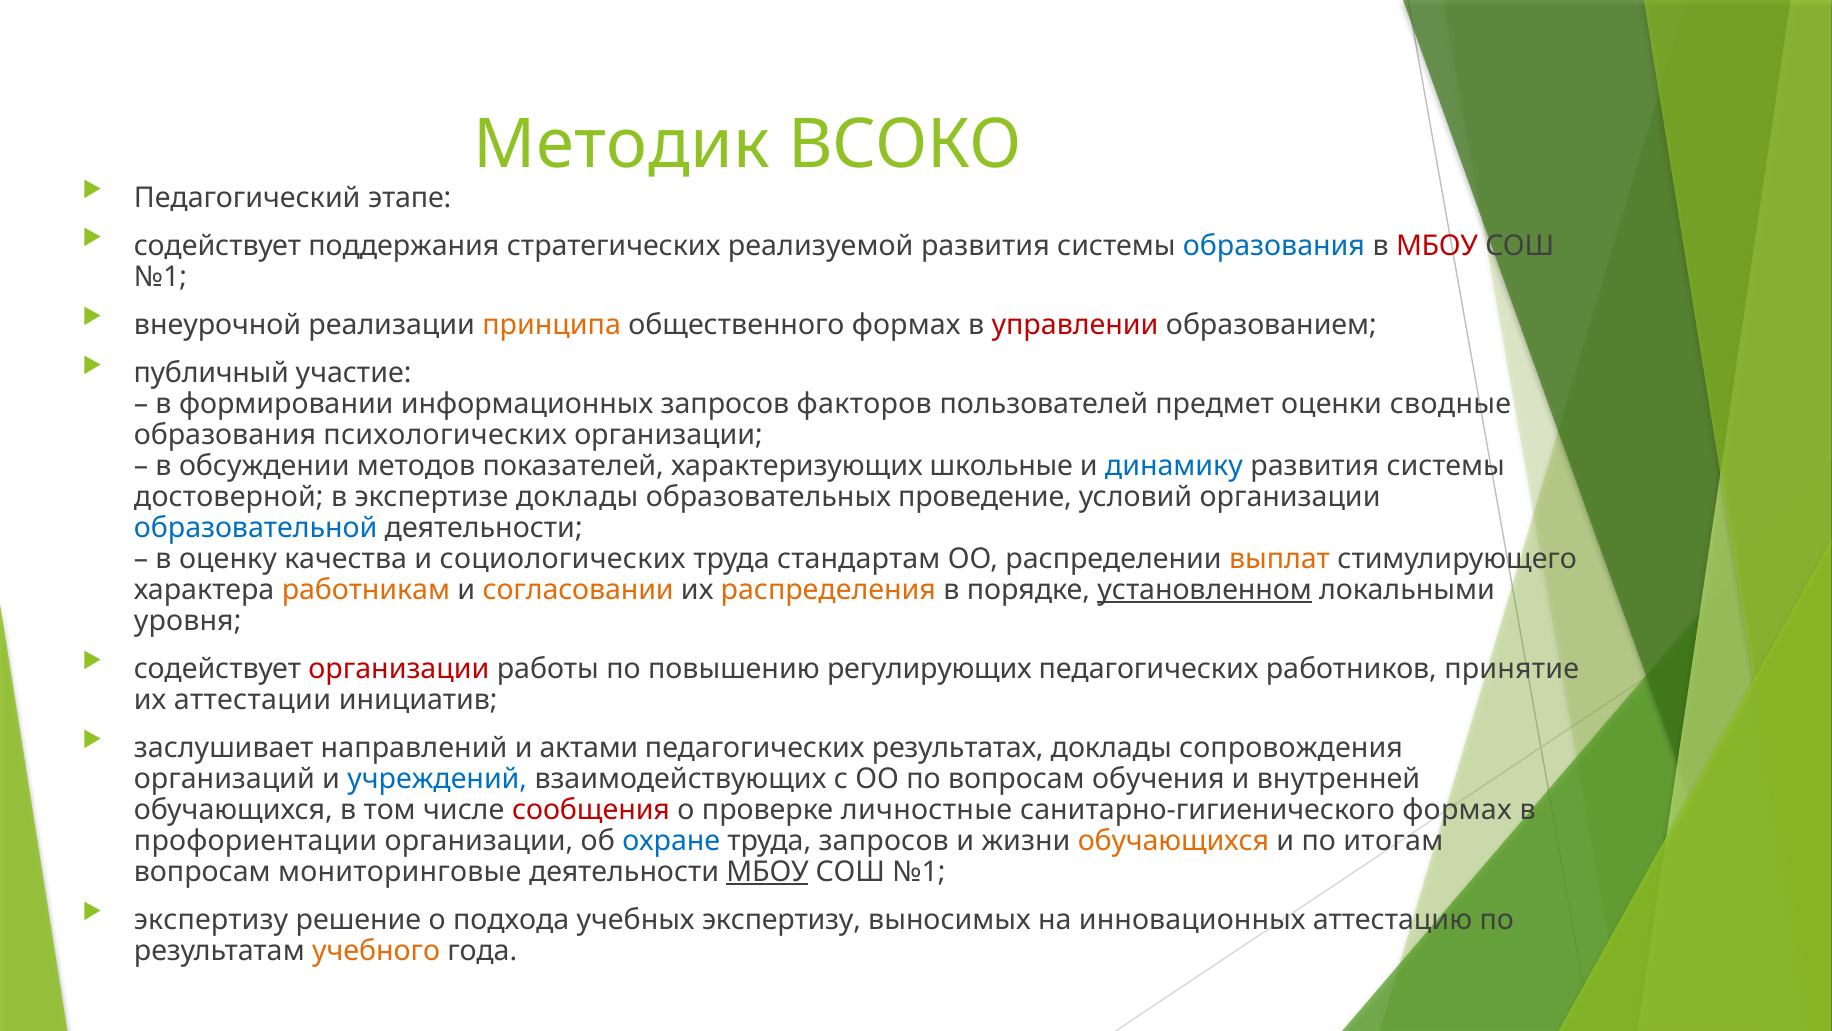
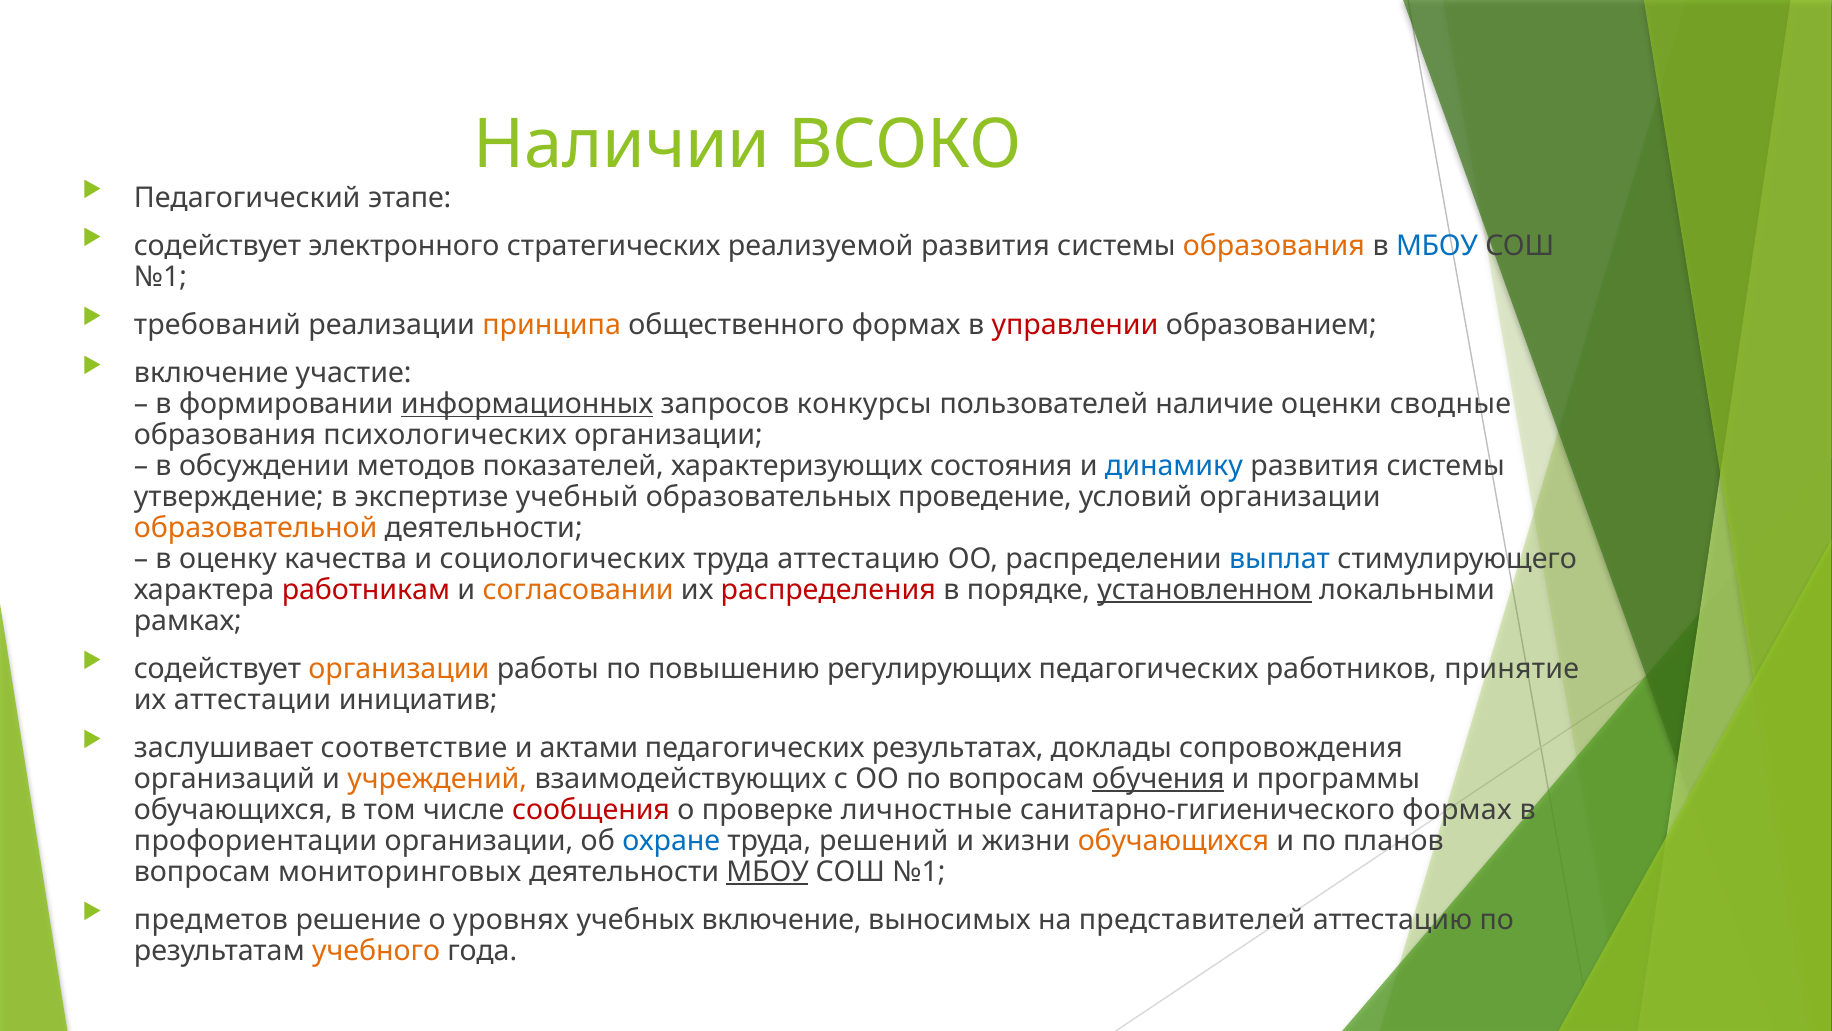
Методик: Методик -> Наличии
поддержания: поддержания -> электронного
образования at (1274, 246) colour: blue -> orange
МБОУ at (1437, 246) colour: red -> blue
внеурочной: внеурочной -> требований
публичный at (211, 373): публичный -> включение
информационных underline: none -> present
факторов: факторов -> конкурсы
предмет: предмет -> наличие
школьные: школьные -> состояния
достоверной: достоверной -> утверждение
экспертизе доклады: доклады -> учебный
образовательной colour: blue -> orange
труда стандартам: стандартам -> аттестацию
выплат colour: orange -> blue
работникам colour: orange -> red
распределения colour: orange -> red
уровня: уровня -> рамках
организации at (399, 669) colour: red -> orange
направлений: направлений -> соответствие
учреждений colour: blue -> orange
обучения underline: none -> present
внутренней: внутренней -> программы
труда запросов: запросов -> решений
итогам: итогам -> планов
мониторинговые: мониторинговые -> мониторинговых
экспертизу at (211, 920): экспертизу -> предметов
подхода: подхода -> уровнях
учебных экспертизу: экспертизу -> включение
инновационных: инновационных -> представителей
